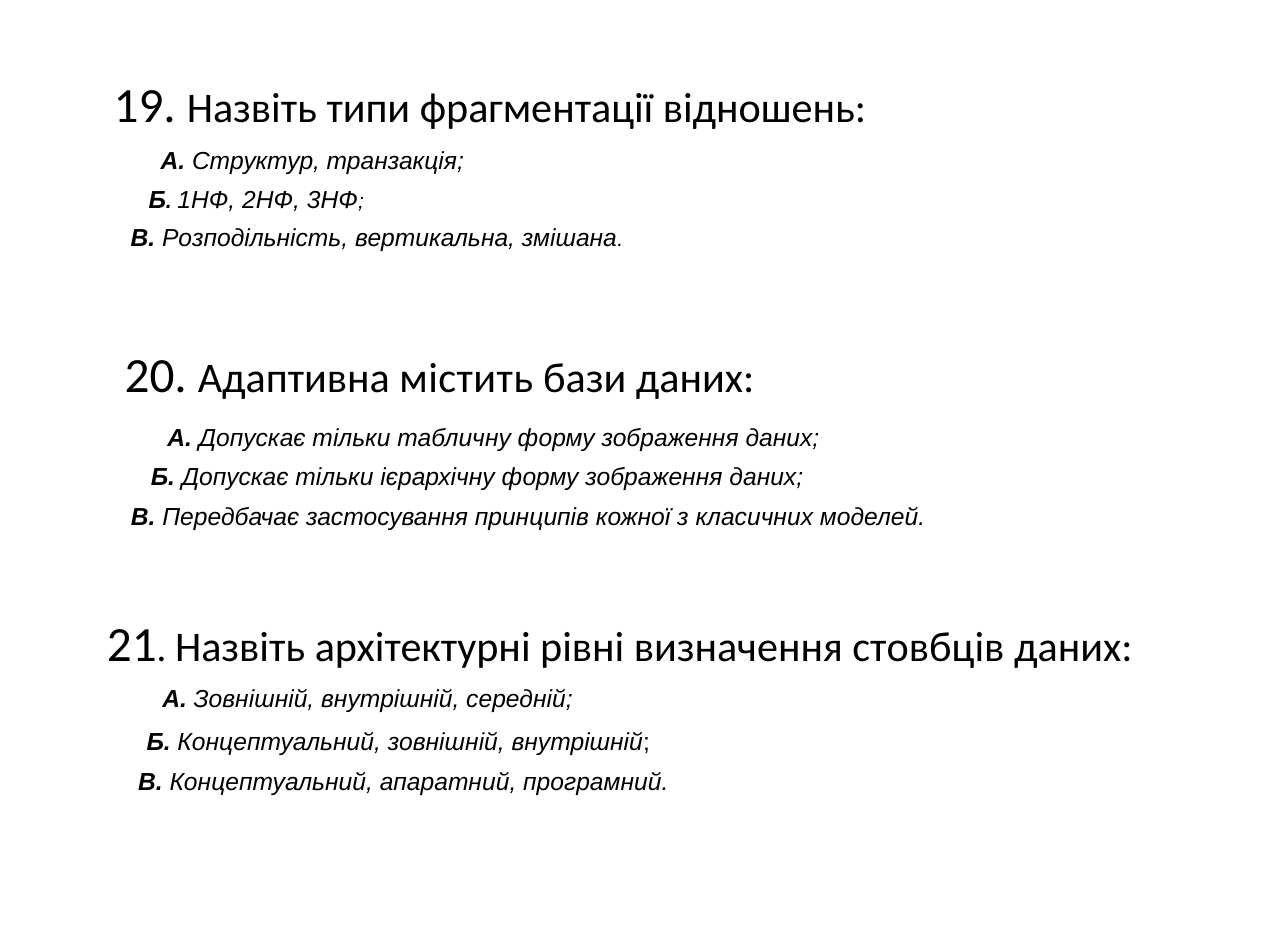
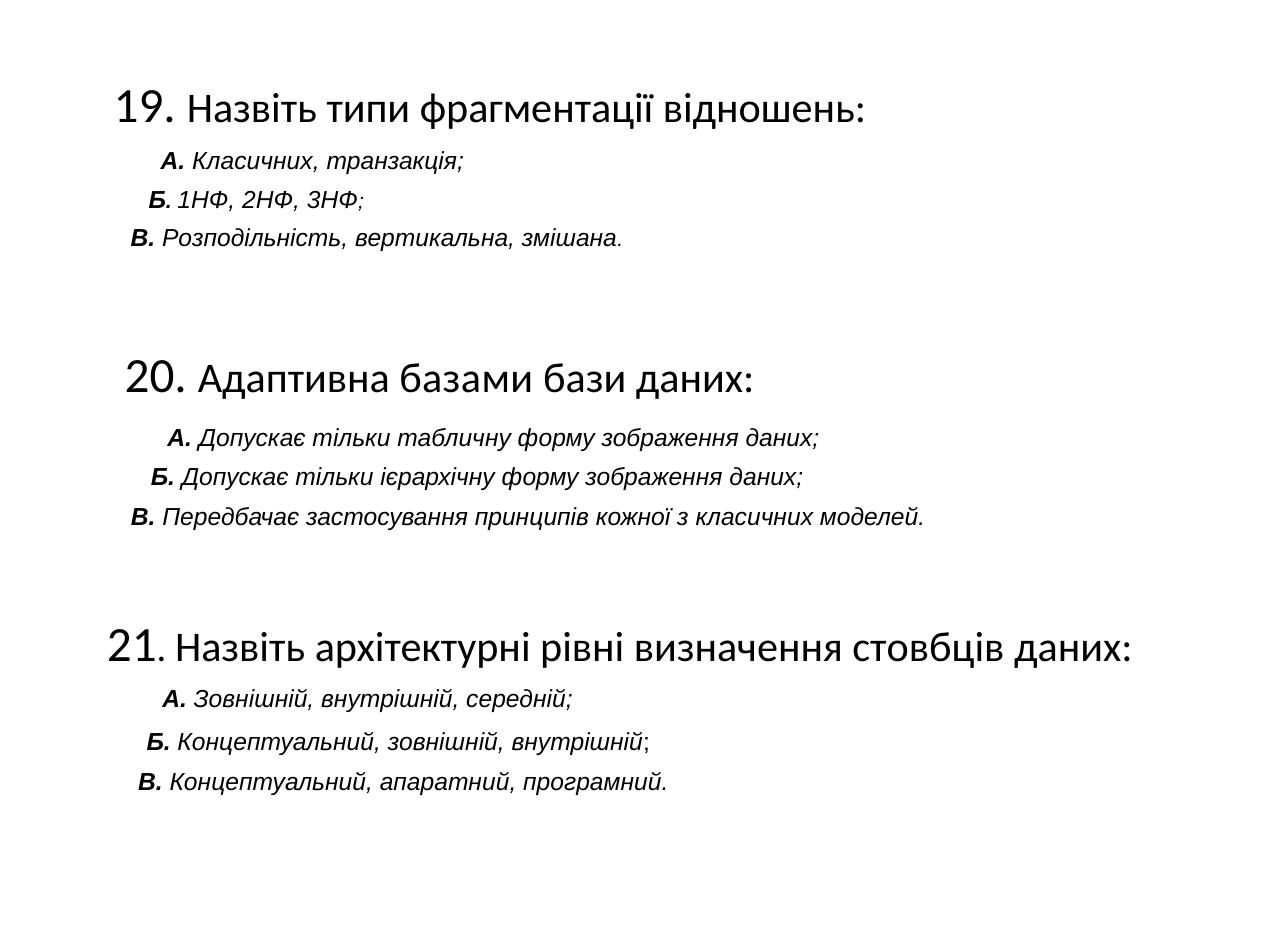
А Структур: Структур -> Класичних
містить: містить -> базами
